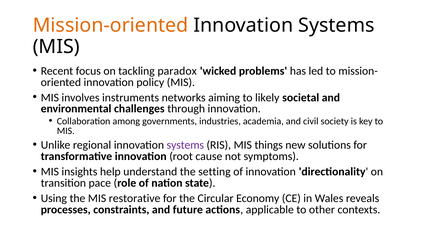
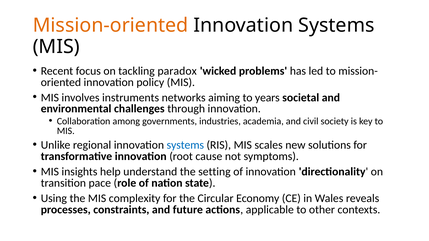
likely: likely -> years
systems at (185, 145) colour: purple -> blue
things: things -> scales
restorative: restorative -> complexity
